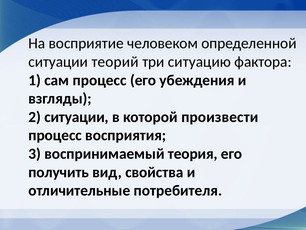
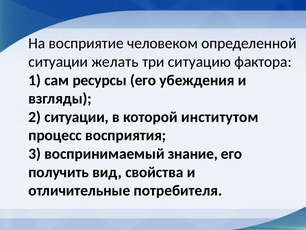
теорий: теорий -> желать
сам процесс: процесс -> ресурсы
произвести: произвести -> институтом
теория: теория -> знание
